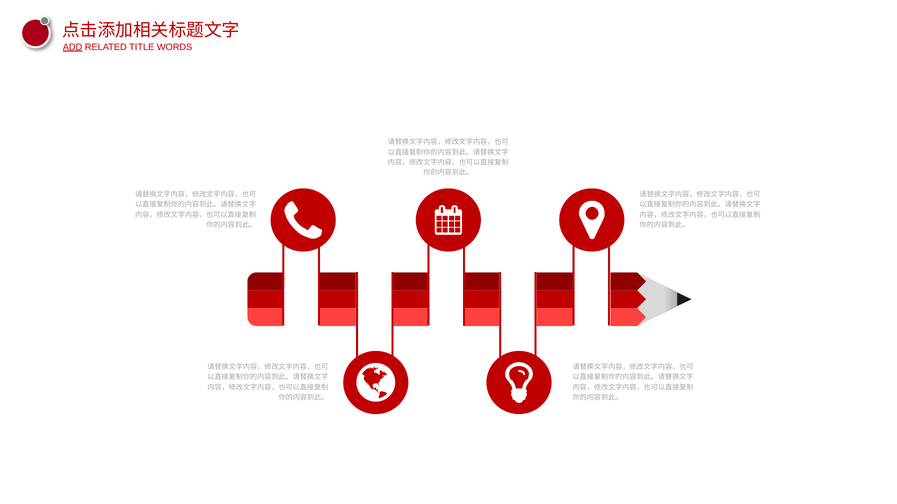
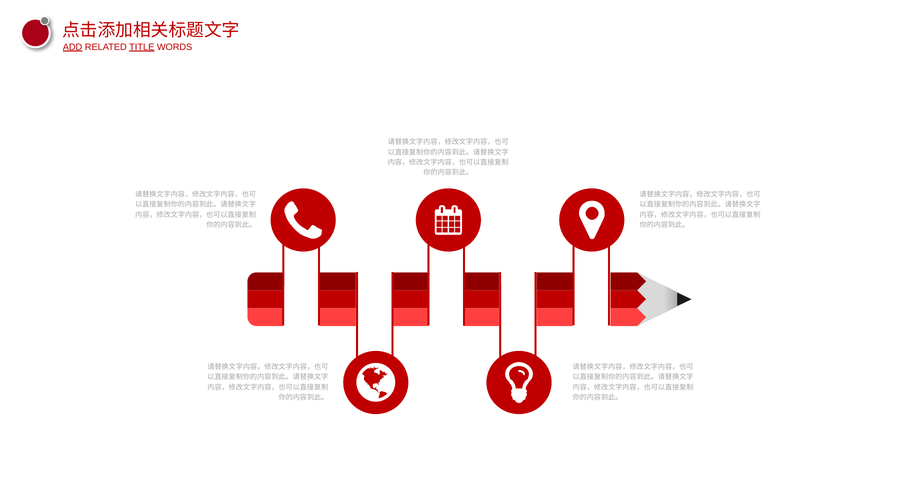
TITLE underline: none -> present
